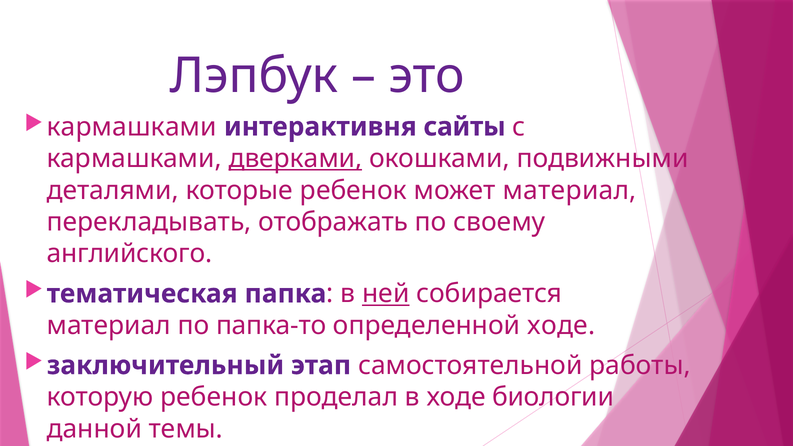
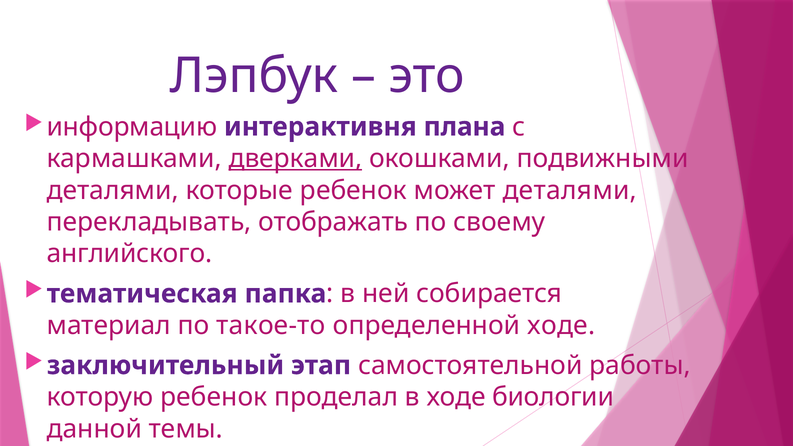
кармашками at (132, 127): кармашками -> информацию
сайты: сайты -> плана
может материал: материал -> деталями
ней underline: present -> none
папка-то: папка-то -> такое-то
